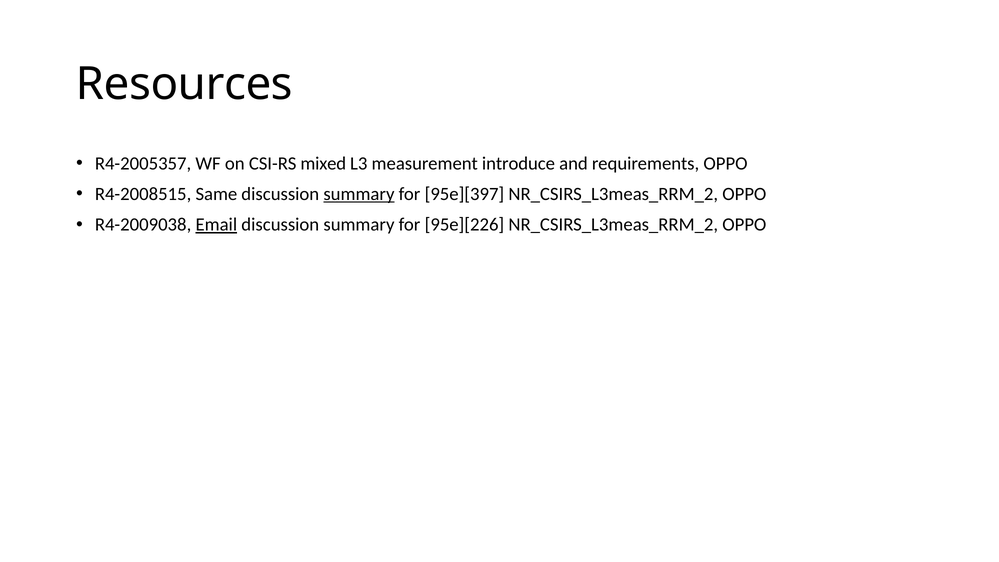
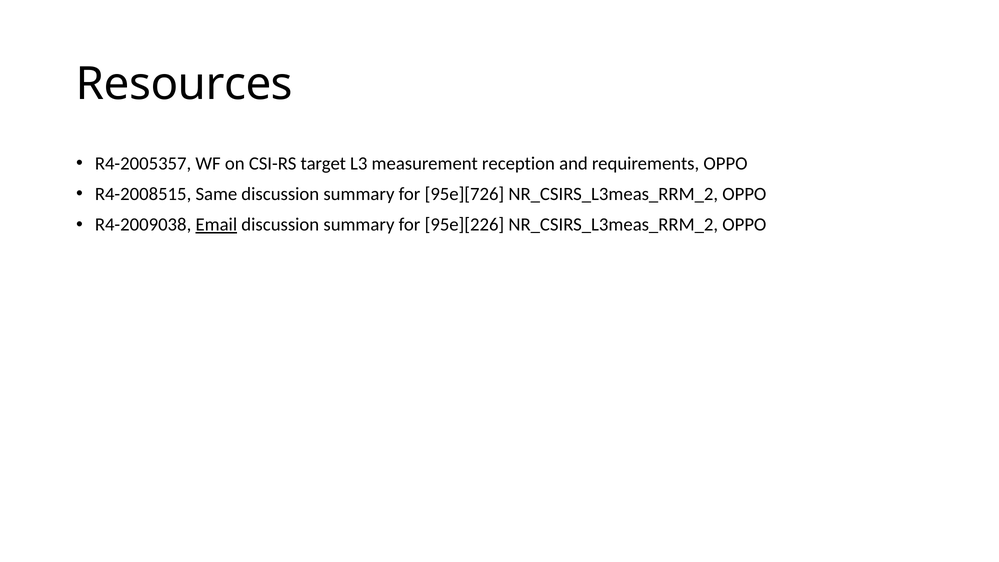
mixed: mixed -> target
introduce: introduce -> reception
summary at (359, 194) underline: present -> none
95e][397: 95e][397 -> 95e][726
